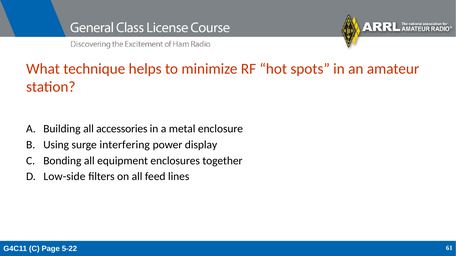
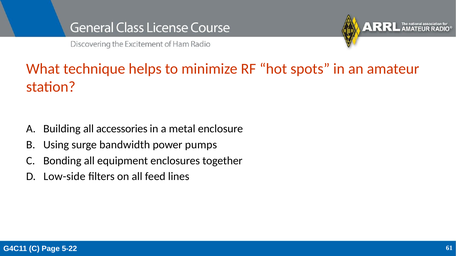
interfering: interfering -> bandwidth
display: display -> pumps
